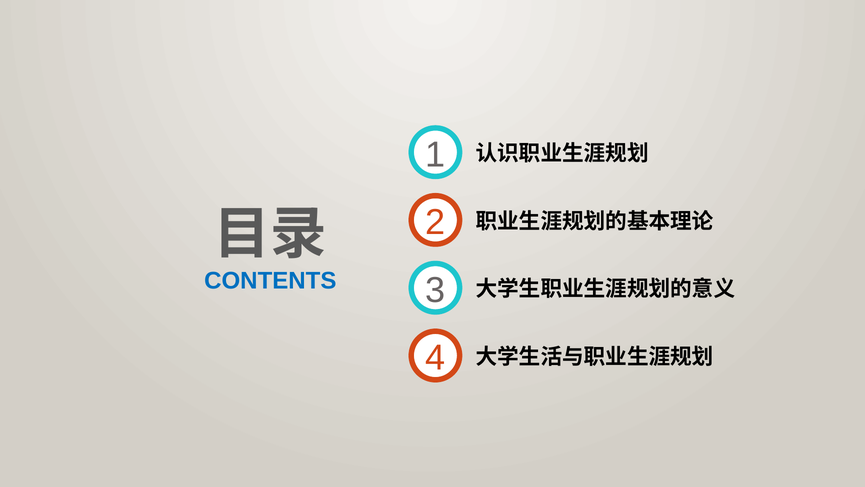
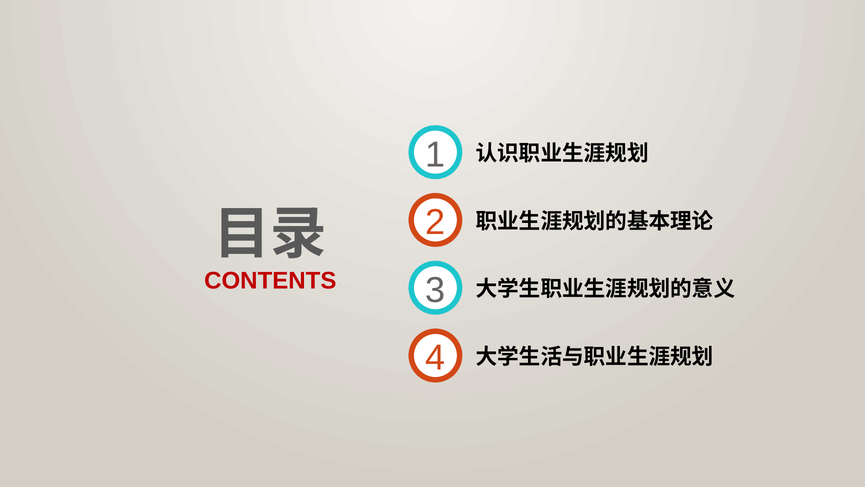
CONTENTS colour: blue -> red
